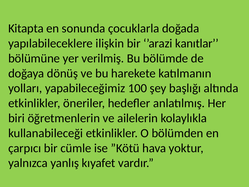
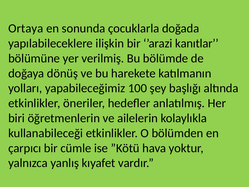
Kitapta: Kitapta -> Ortaya
